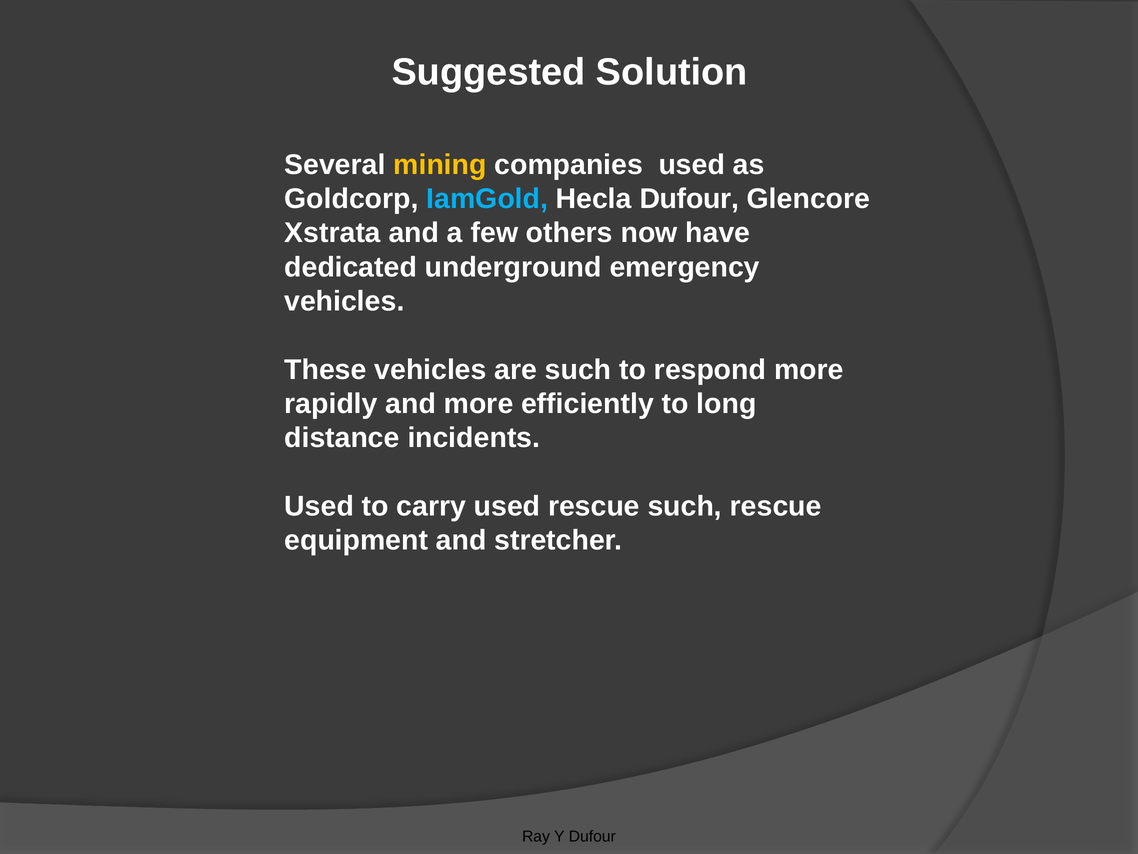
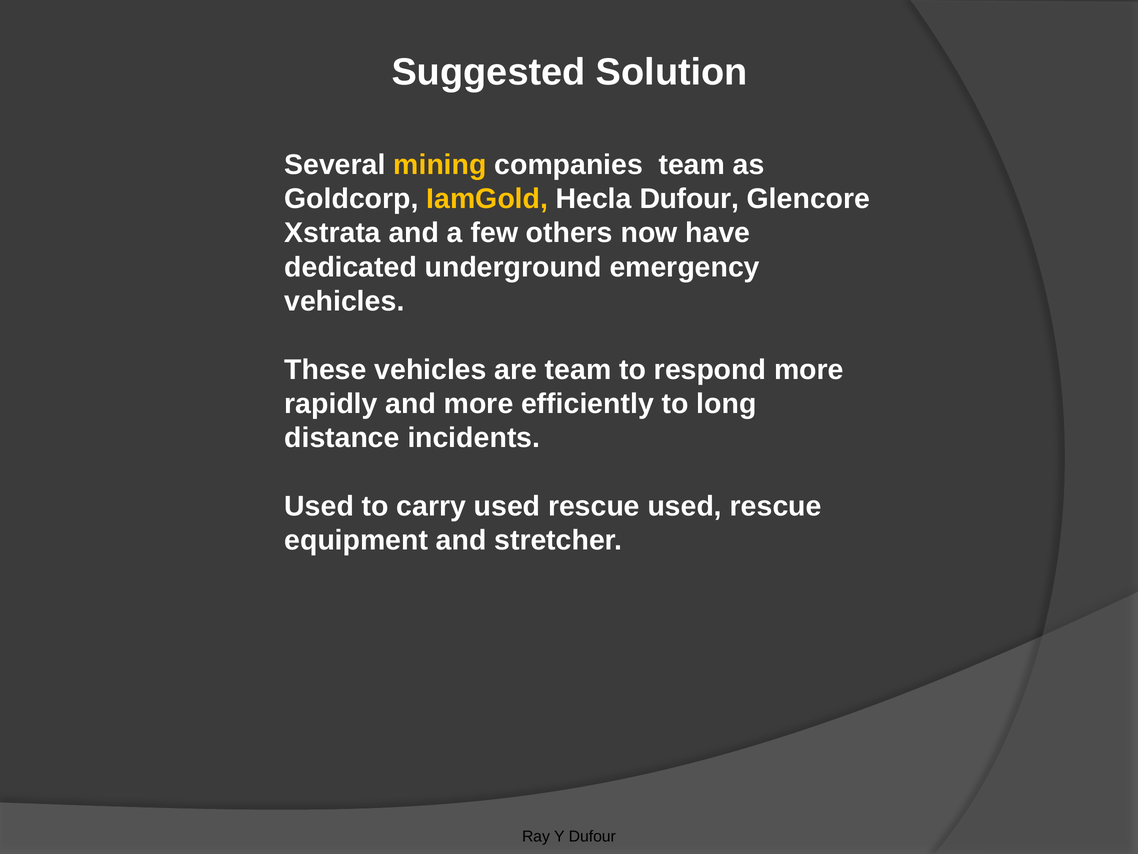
companies used: used -> team
IamGold colour: light blue -> yellow
are such: such -> team
rescue such: such -> used
